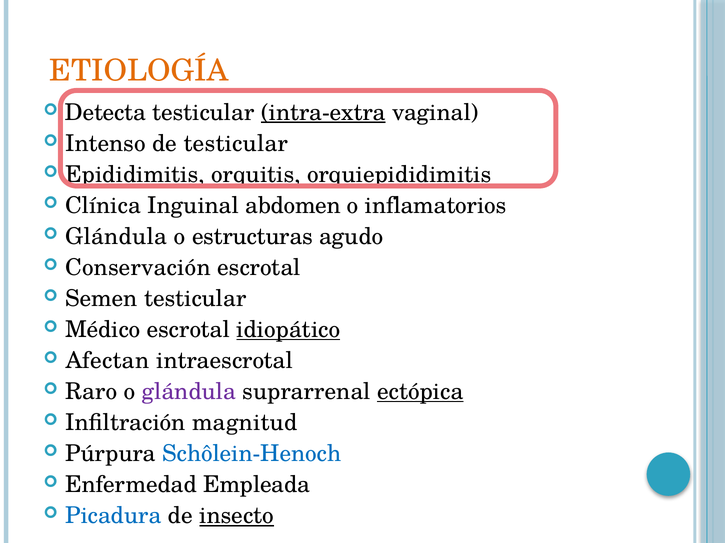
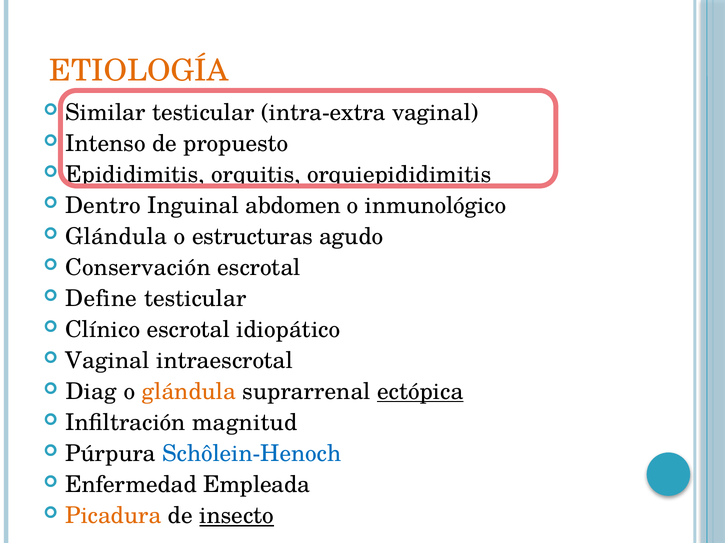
Detecta: Detecta -> Similar
intra-extra underline: present -> none
de testicular: testicular -> propuesto
Clínica: Clínica -> Dentro
inflamatorios: inflamatorios -> inmunológico
Semen: Semen -> Define
Médico: Médico -> Clínico
idiopático underline: present -> none
Afectan at (107, 361): Afectan -> Vaginal
Raro: Raro -> Diag
glándula at (189, 392) colour: purple -> orange
Picadura colour: blue -> orange
